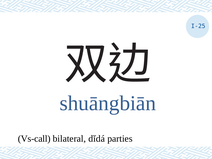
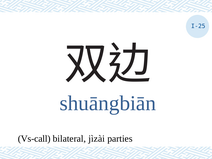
dǐdá: dǐdá -> jìzài
